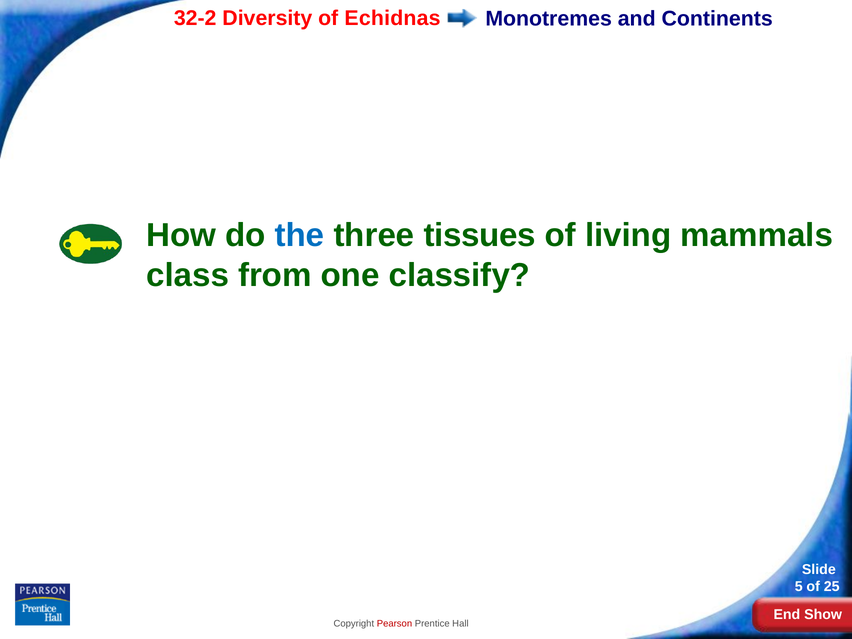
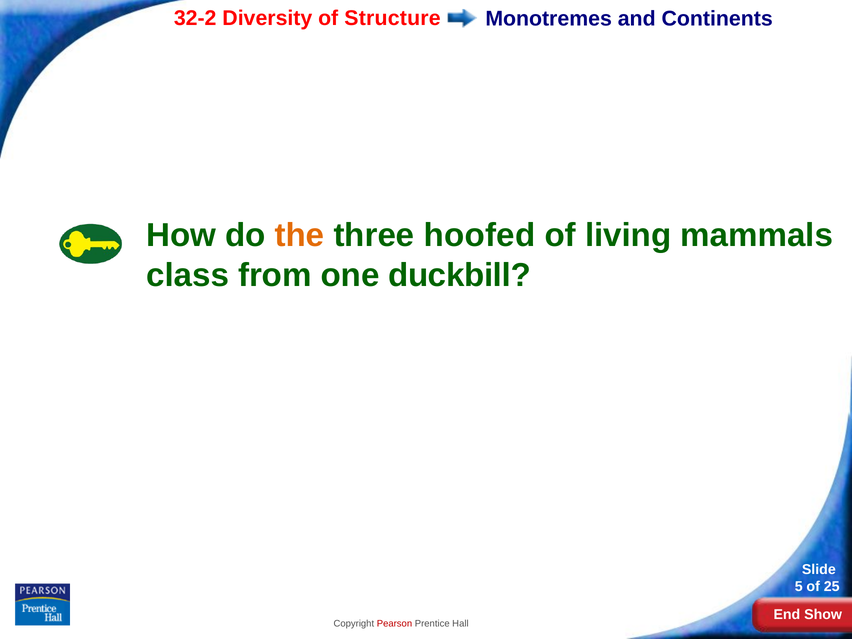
Echidnas: Echidnas -> Structure
the colour: blue -> orange
tissues: tissues -> hoofed
classify: classify -> duckbill
